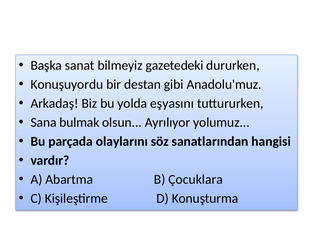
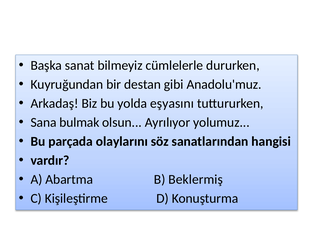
gazetedeki: gazetedeki -> cümlelerle
Konuşuyordu: Konuşuyordu -> Kuyruğundan
Çocuklara: Çocuklara -> Beklermiş
